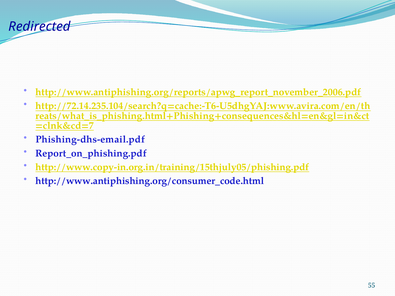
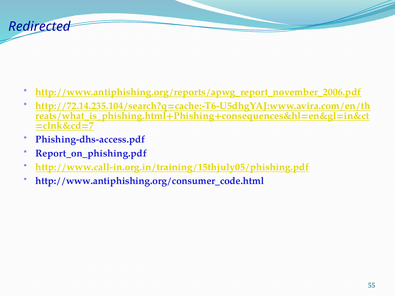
Phishing-dhs-email.pdf: Phishing-dhs-email.pdf -> Phishing-dhs-access.pdf
http://www.copy-in.org.in/training/15thjuly05/phishing.pdf: http://www.copy-in.org.in/training/15thjuly05/phishing.pdf -> http://www.call-in.org.in/training/15thjuly05/phishing.pdf
